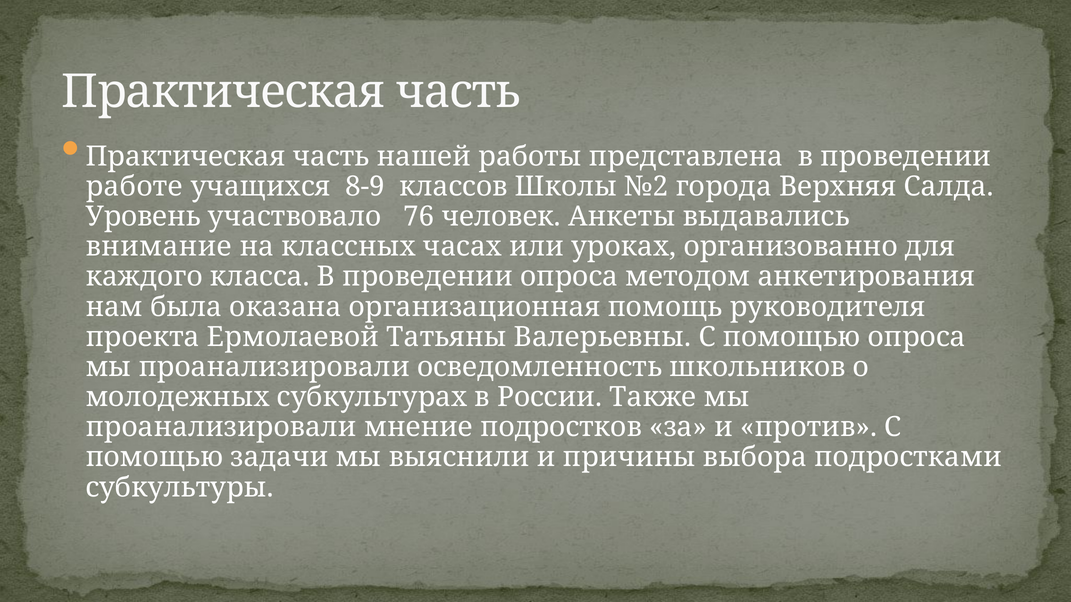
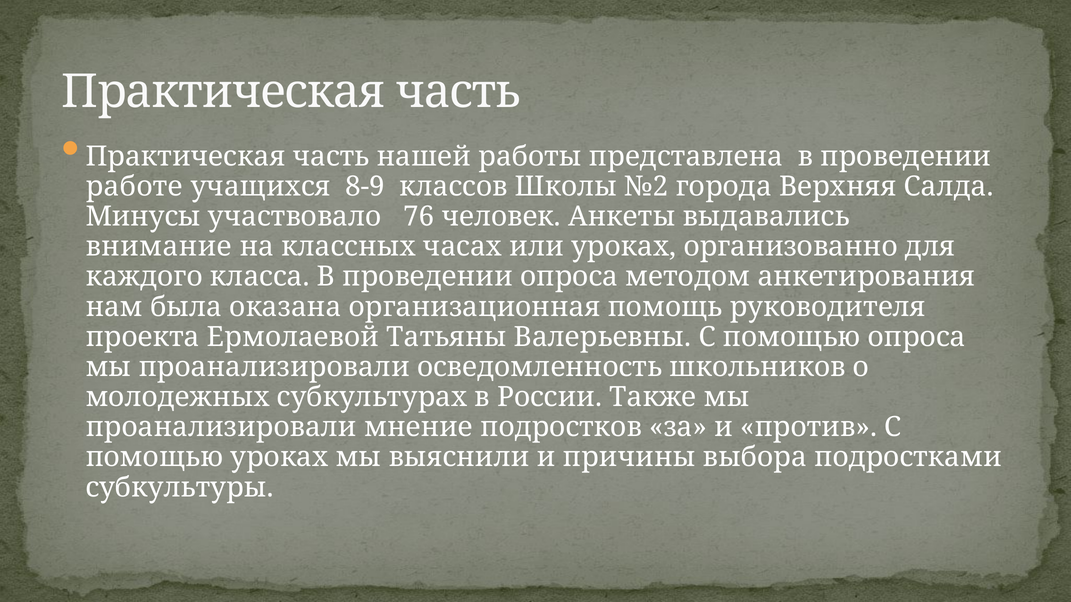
Уровень: Уровень -> Минусы
помощью задачи: задачи -> уроках
